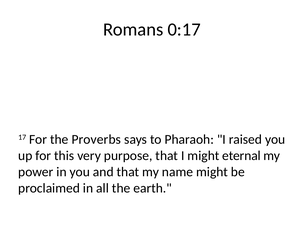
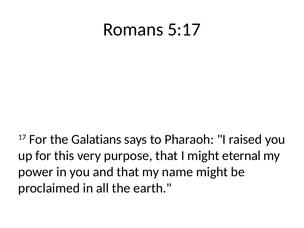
0:17: 0:17 -> 5:17
Proverbs: Proverbs -> Galatians
